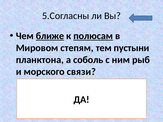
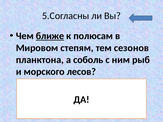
полюсам underline: present -> none
пустыни: пустыни -> сезонов
связи: связи -> лесов
